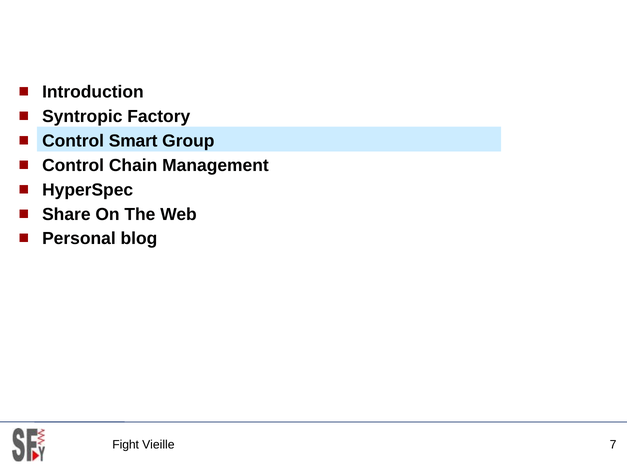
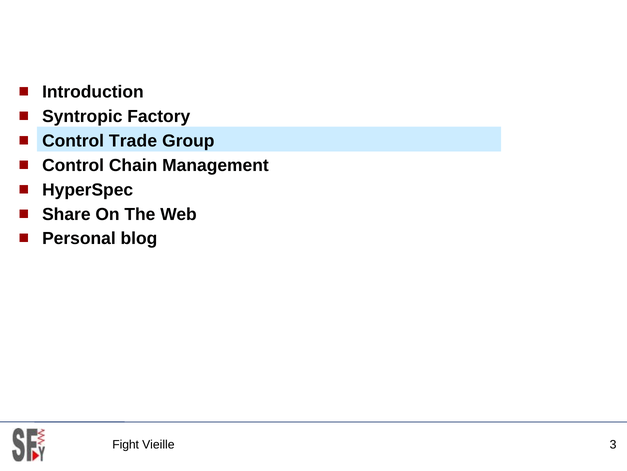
Smart: Smart -> Trade
7: 7 -> 3
